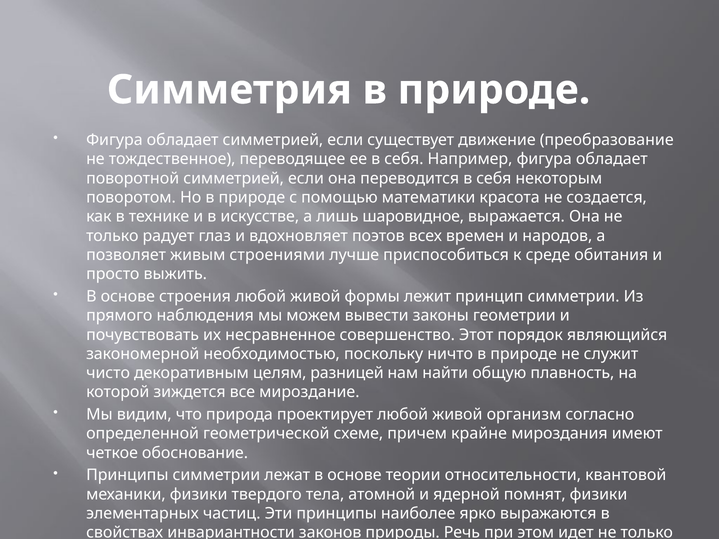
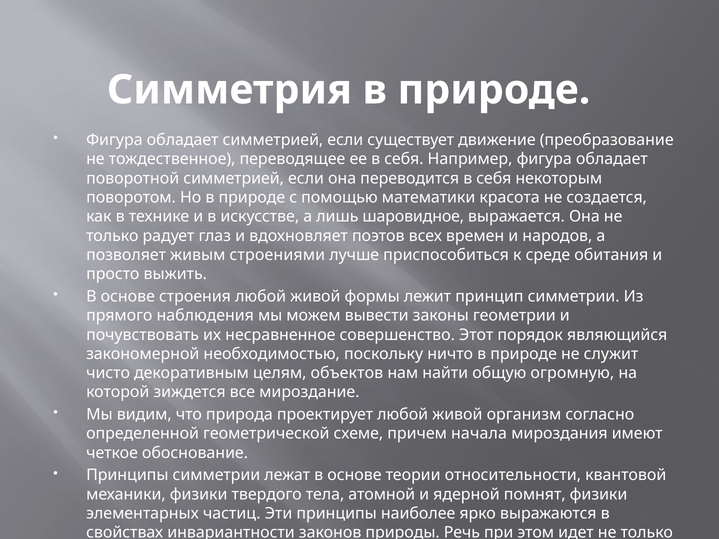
разницей: разницей -> объектов
плавность: плавность -> огромную
крайне: крайне -> начала
